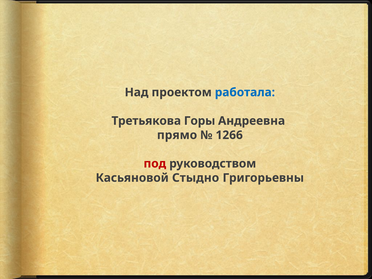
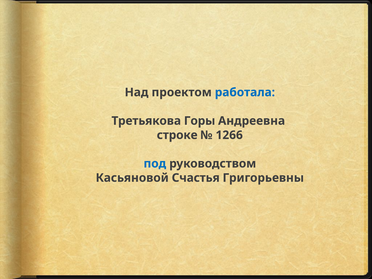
прямо: прямо -> строке
под colour: red -> blue
Стыдно: Стыдно -> Счастья
